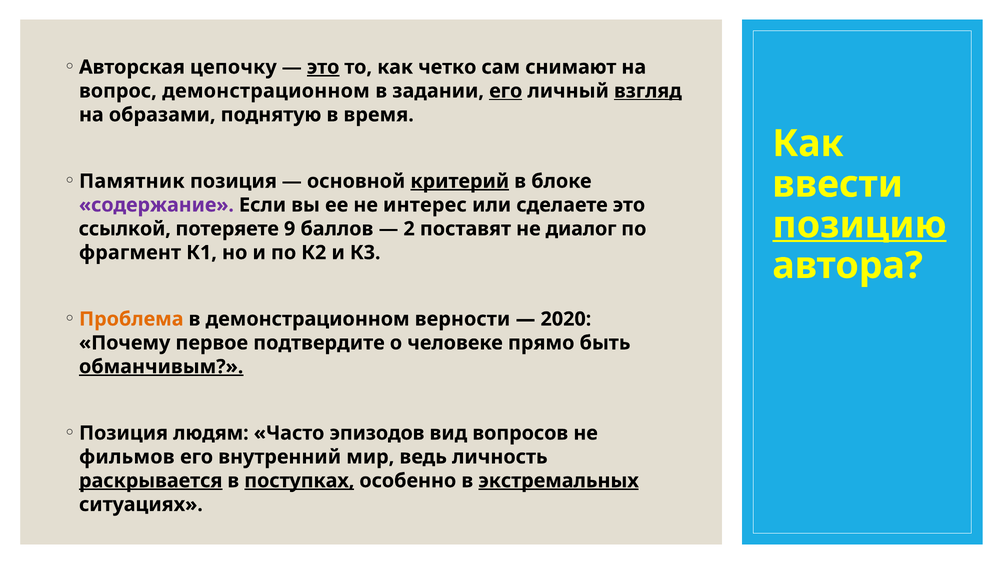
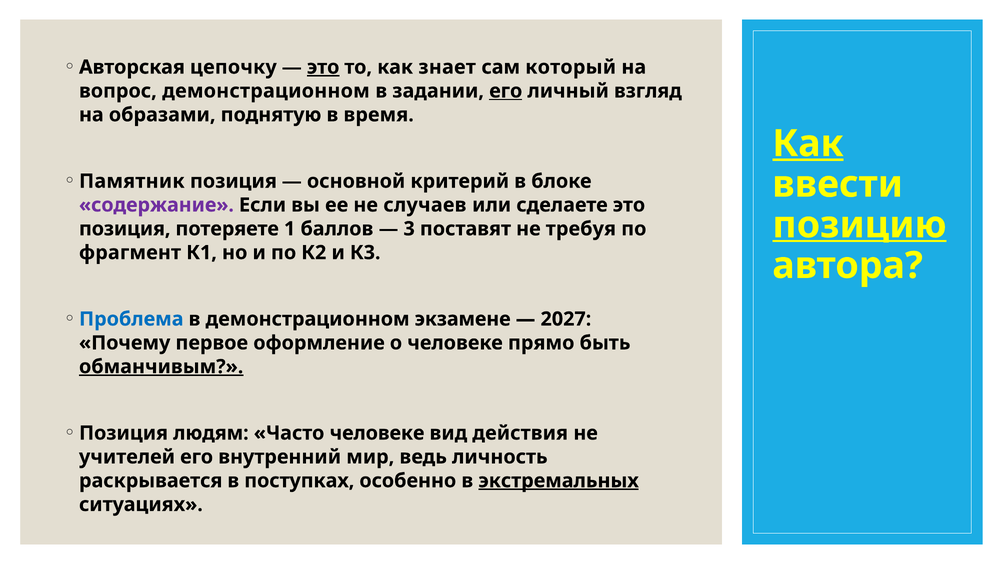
четко: четко -> знает
снимают: снимают -> который
взгляд underline: present -> none
Как at (808, 144) underline: none -> present
критерий underline: present -> none
интерес: интерес -> случаев
ссылкой at (125, 229): ссылкой -> позиция
9: 9 -> 1
2: 2 -> 3
диалог: диалог -> требуя
Проблема colour: orange -> blue
верности: верности -> экзамене
2020: 2020 -> 2027
подтвердите: подтвердите -> оформление
Часто эпизодов: эпизодов -> человеке
вопросов: вопросов -> действия
фильмов: фильмов -> учителей
раскрывается underline: present -> none
поступках underline: present -> none
